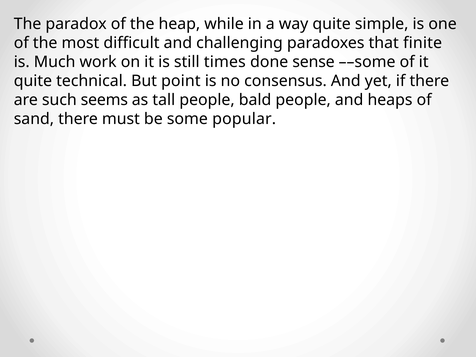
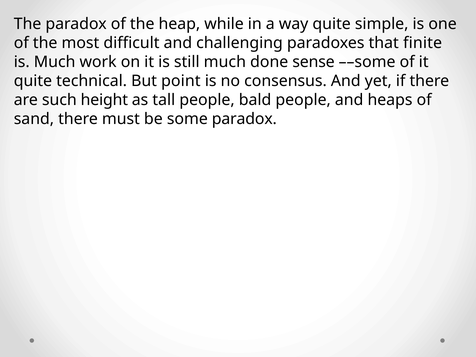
still times: times -> much
seems: seems -> height
some popular: popular -> paradox
